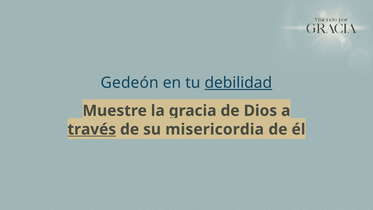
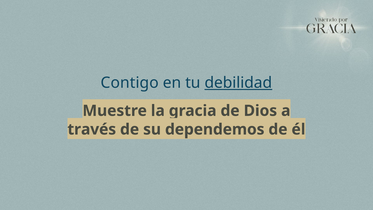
Gedeón: Gedeón -> Contigo
través underline: present -> none
misericordia: misericordia -> dependemos
